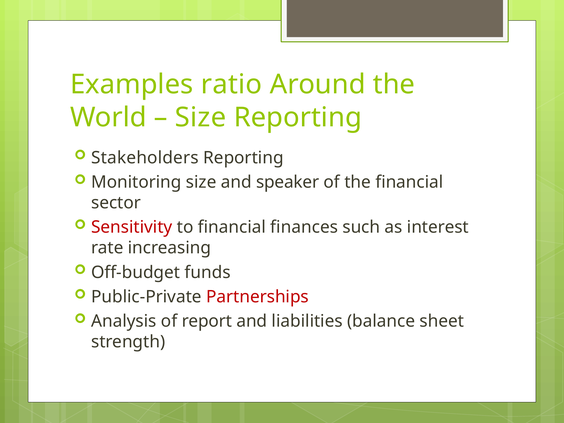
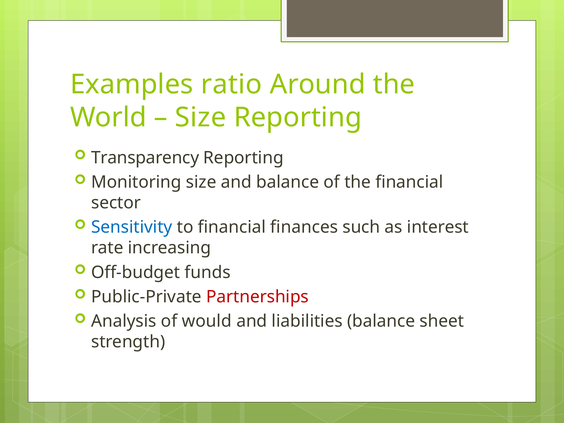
Stakeholders: Stakeholders -> Transparency
and speaker: speaker -> balance
Sensitivity colour: red -> blue
report: report -> would
